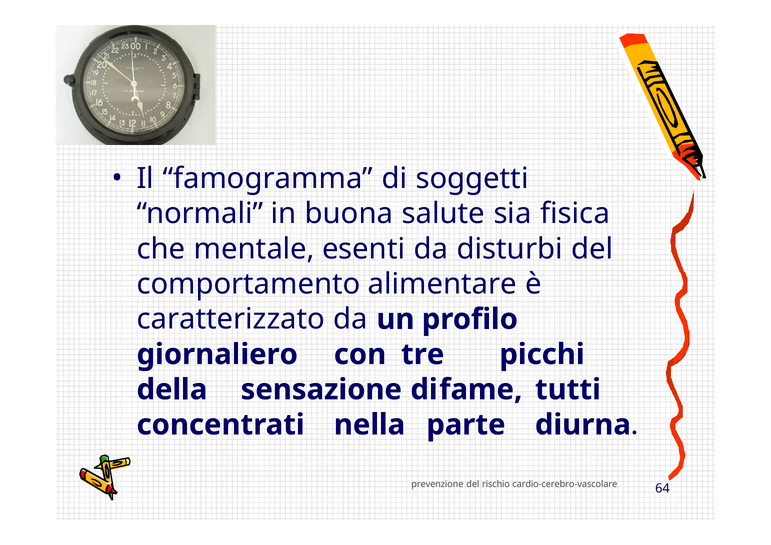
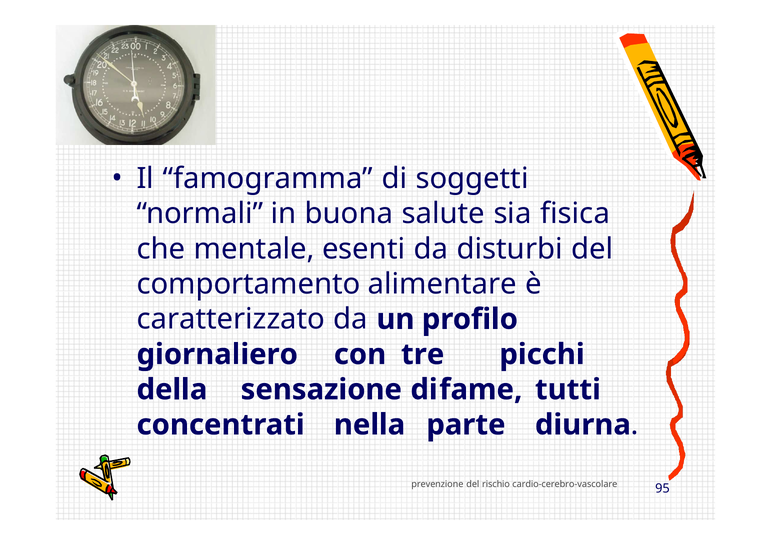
64: 64 -> 95
